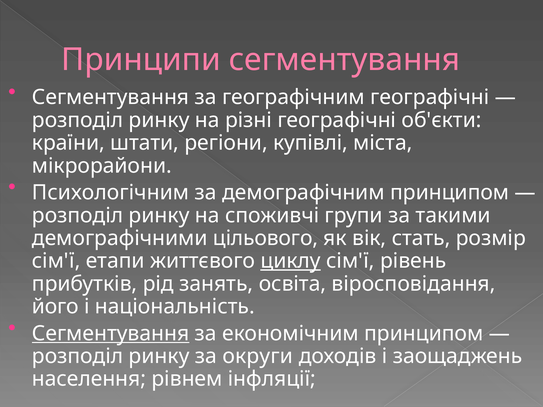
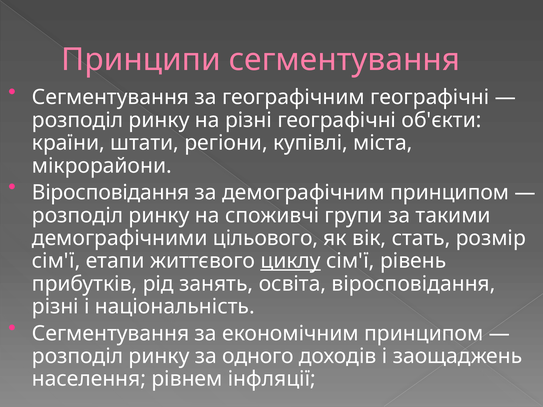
Психологічним at (111, 193): Психологічним -> Віросповідання
його at (55, 307): його -> різні
Сегментування at (111, 334) underline: present -> none
округи: округи -> одного
